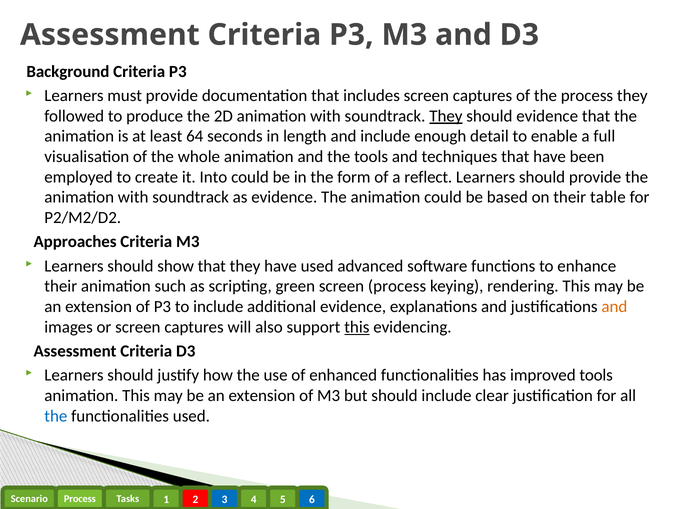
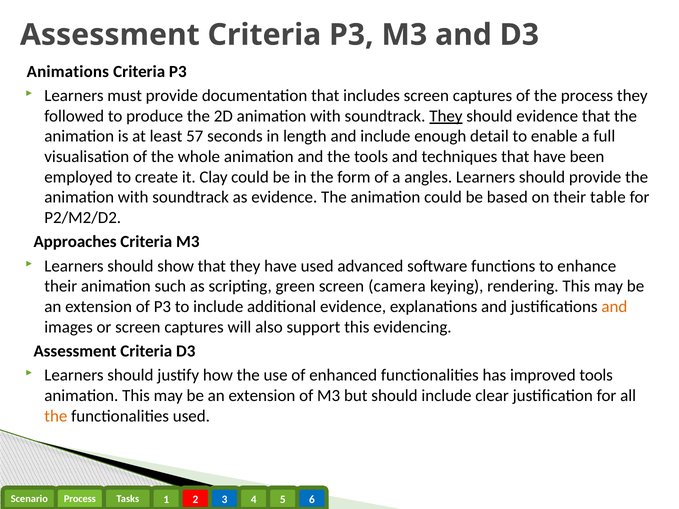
Background: Background -> Animations
64: 64 -> 57
Into: Into -> Clay
reflect: reflect -> angles
screen process: process -> camera
this at (357, 327) underline: present -> none
the at (56, 416) colour: blue -> orange
